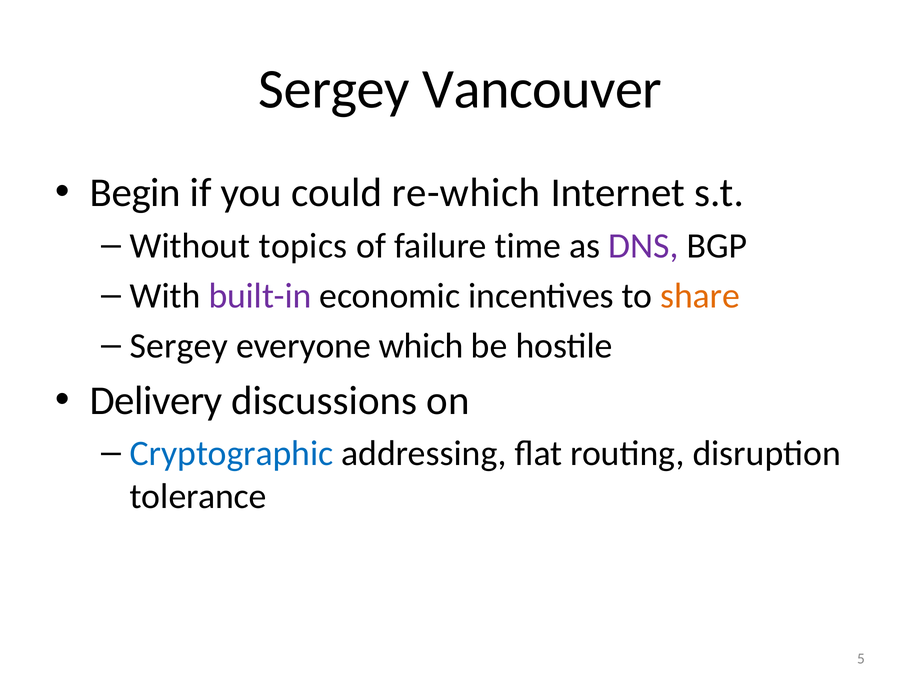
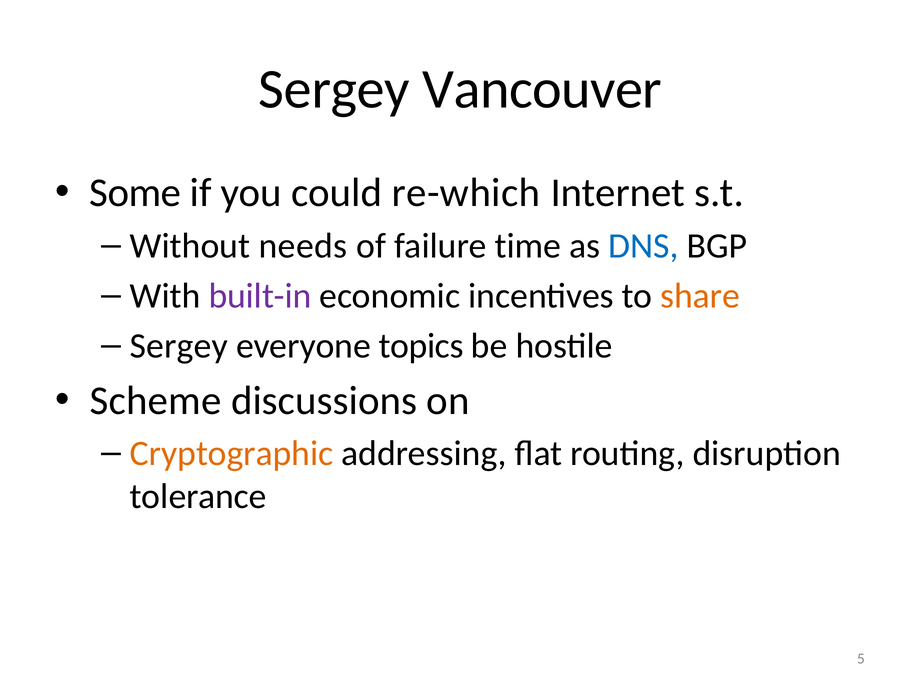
Begin: Begin -> Some
topics: topics -> needs
DNS colour: purple -> blue
which: which -> topics
Delivery: Delivery -> Scheme
Cryptographic colour: blue -> orange
